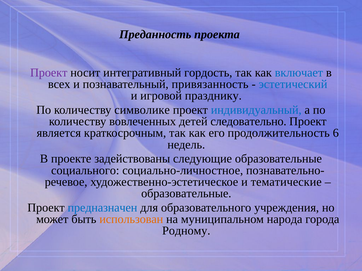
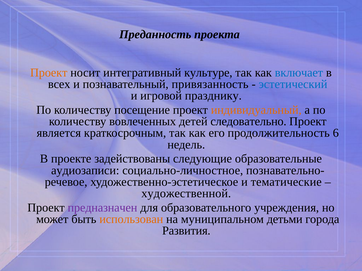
Проект at (49, 73) colour: purple -> orange
гордость: гордость -> культуре
символике: символике -> посещение
индивидуальный colour: blue -> orange
социального: социального -> аудиозаписи
образовательные at (186, 194): образовательные -> художественной
предназначен colour: blue -> purple
народа: народа -> детьми
Родному: Родному -> Развития
